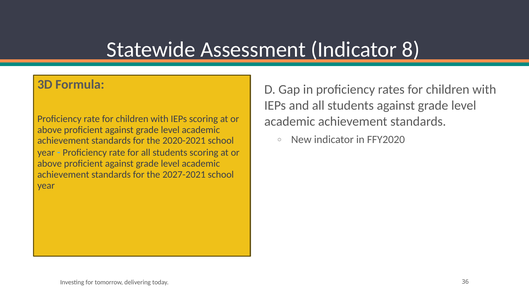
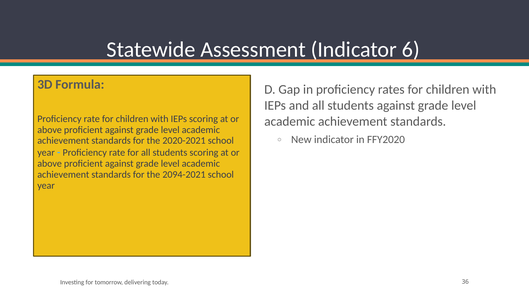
8: 8 -> 6
2027-2021: 2027-2021 -> 2094-2021
